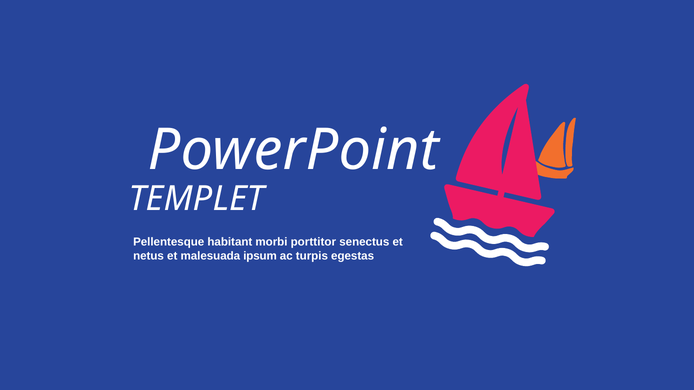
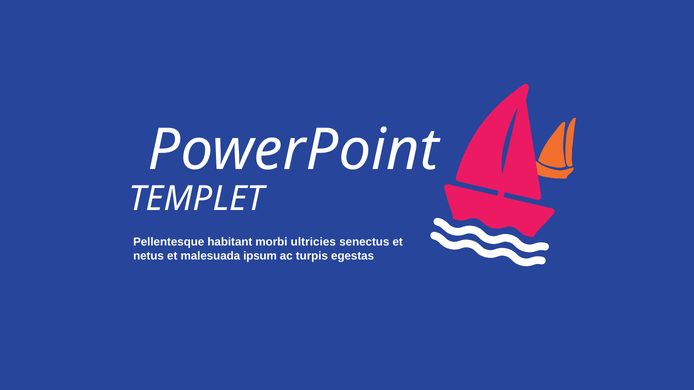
porttitor: porttitor -> ultricies
